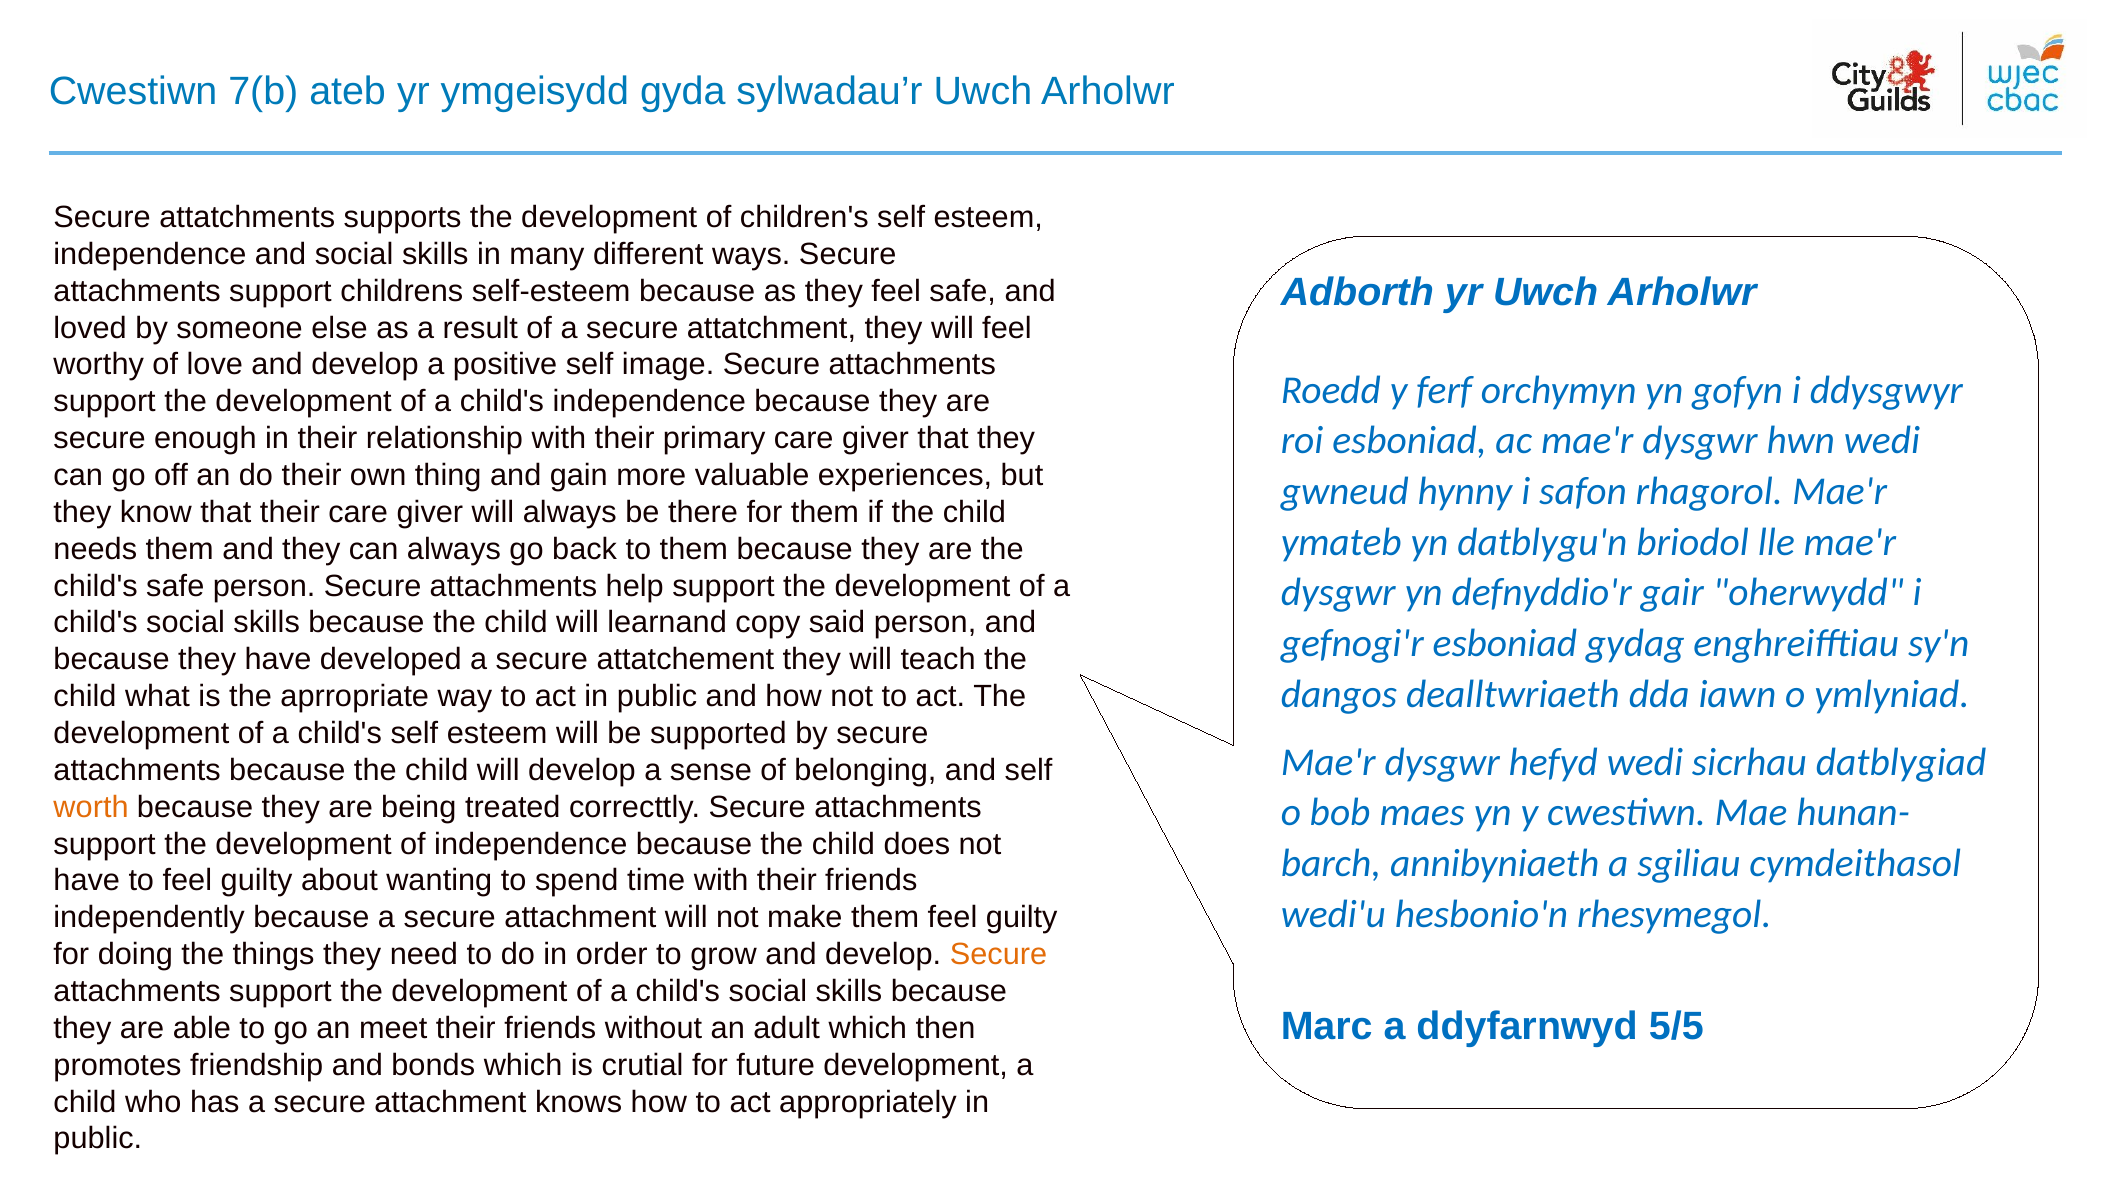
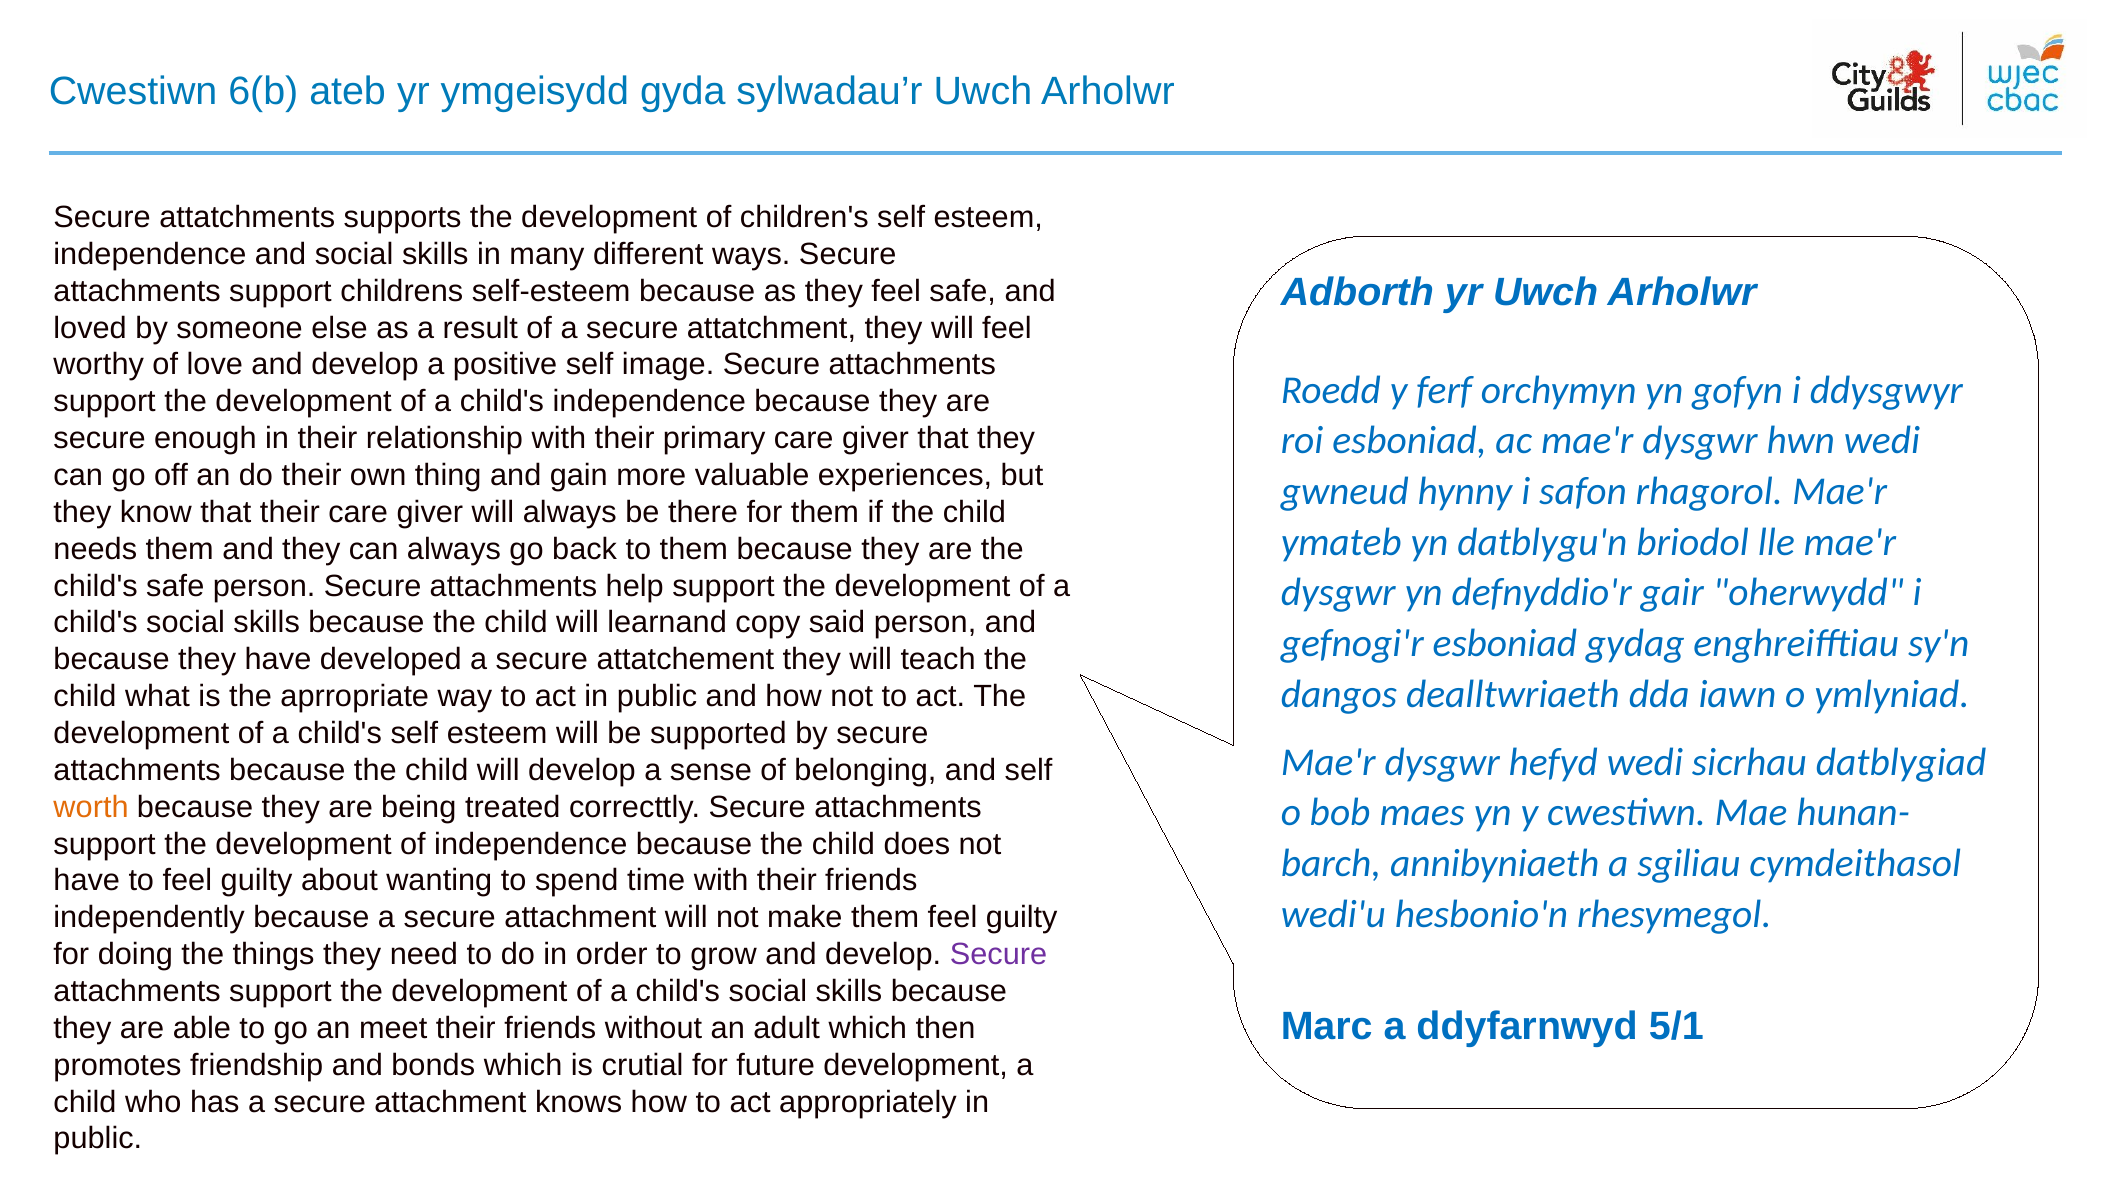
7(b: 7(b -> 6(b
Secure at (999, 954) colour: orange -> purple
5/5: 5/5 -> 5/1
